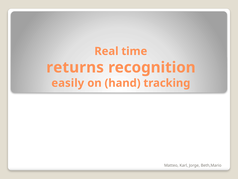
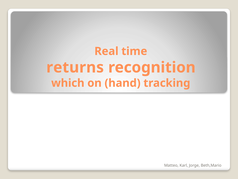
easily: easily -> which
